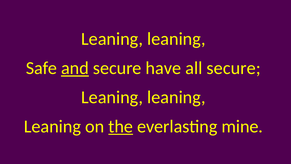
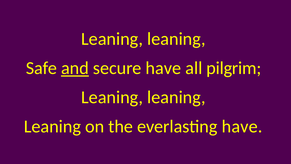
all secure: secure -> pilgrim
the underline: present -> none
everlasting mine: mine -> have
